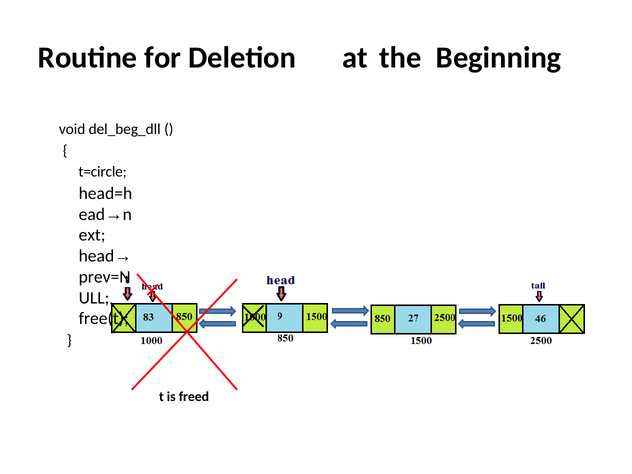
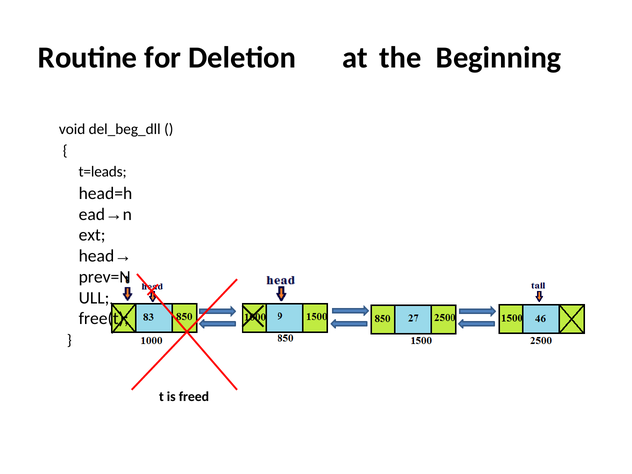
t=circle: t=circle -> t=leads
